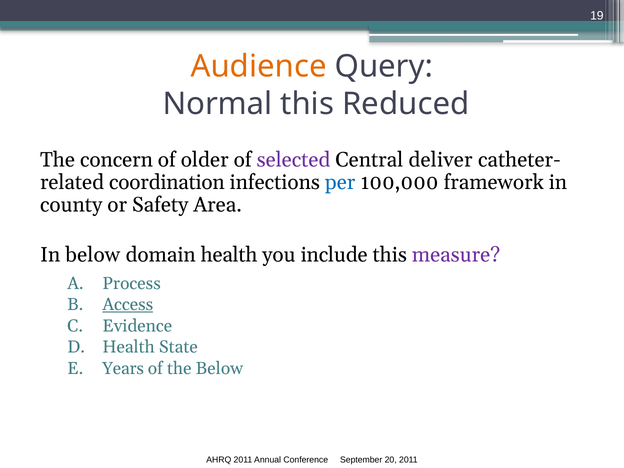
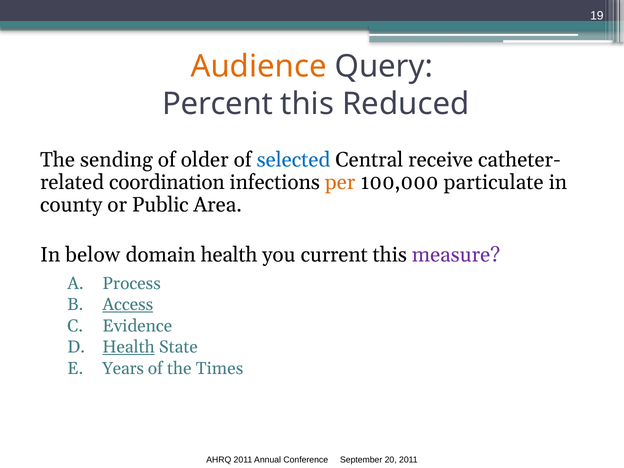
Normal: Normal -> Percent
concern: concern -> sending
selected colour: purple -> blue
deliver: deliver -> receive
per colour: blue -> orange
framework: framework -> particulate
Safety: Safety -> Public
include: include -> current
Health at (129, 347) underline: none -> present
the Below: Below -> Times
